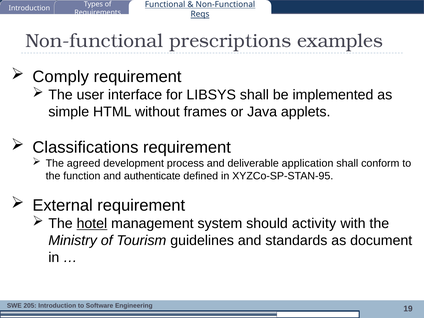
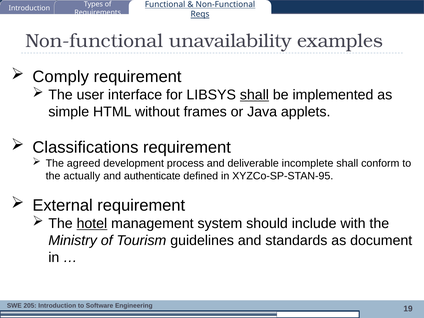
prescriptions: prescriptions -> unavailability
shall at (254, 95) underline: none -> present
application: application -> incomplete
function: function -> actually
activity: activity -> include
